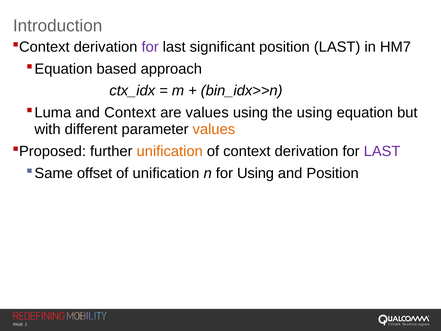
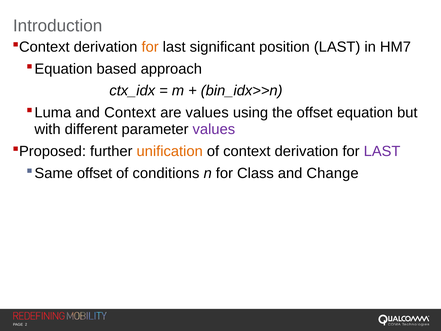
for at (150, 47) colour: purple -> orange
the using: using -> offset
values at (214, 129) colour: orange -> purple
of unification: unification -> conditions
for Using: Using -> Class
and Position: Position -> Change
